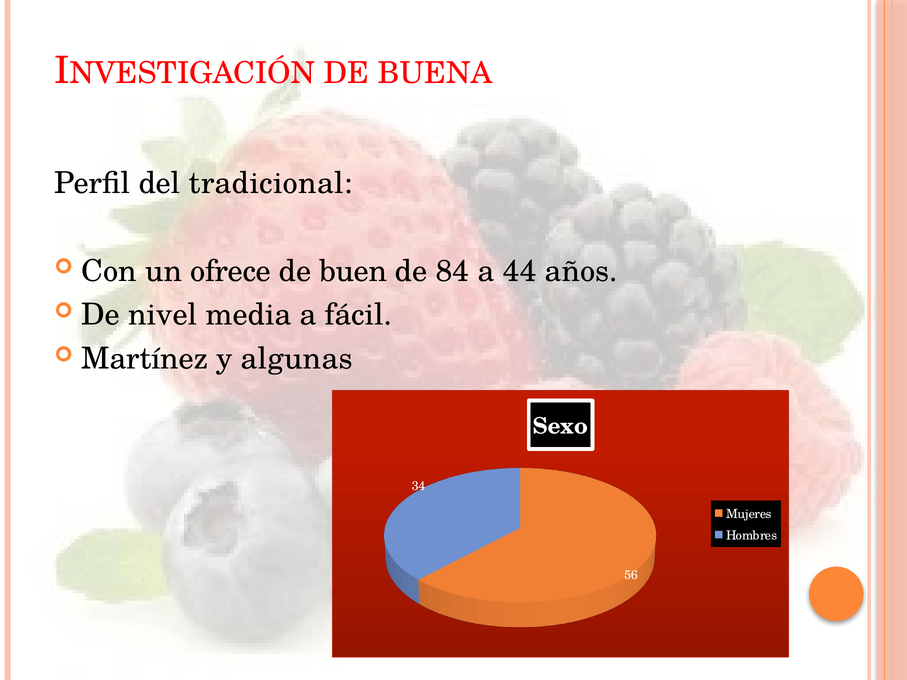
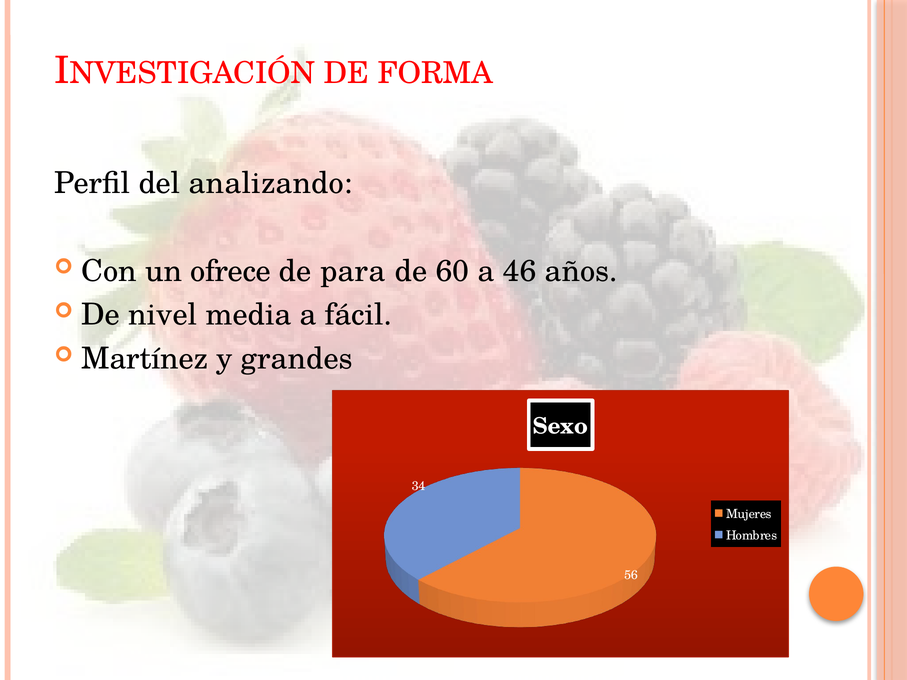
BUENA: BUENA -> FORMA
tradicional: tradicional -> analizando
buen: buen -> para
84: 84 -> 60
44: 44 -> 46
algunas: algunas -> grandes
